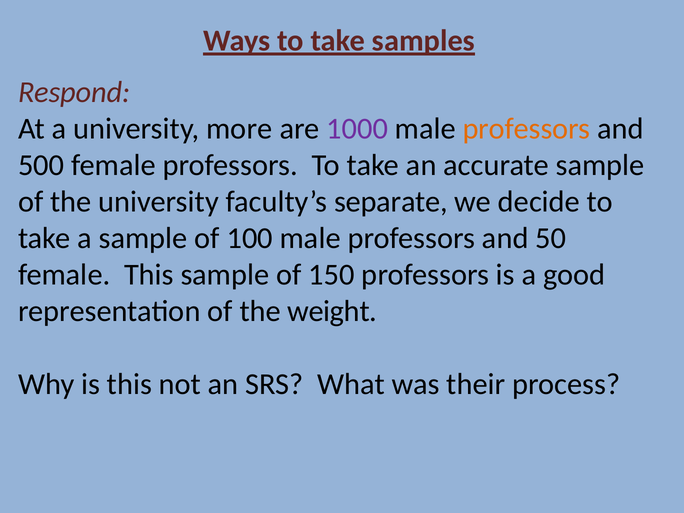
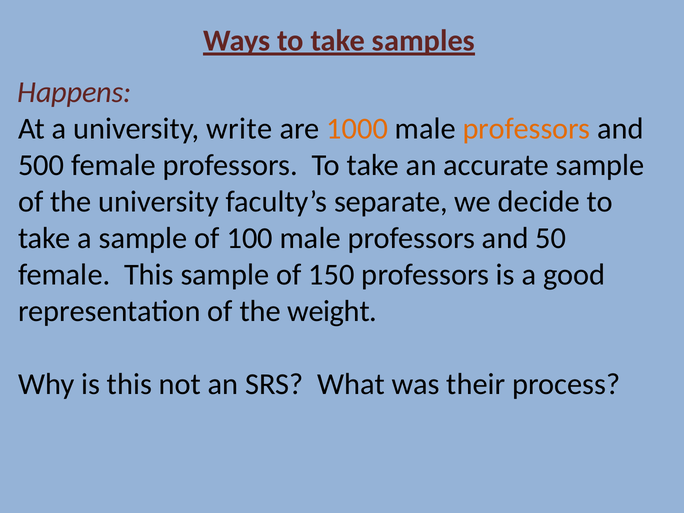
Respond: Respond -> Happens
more: more -> write
1000 colour: purple -> orange
